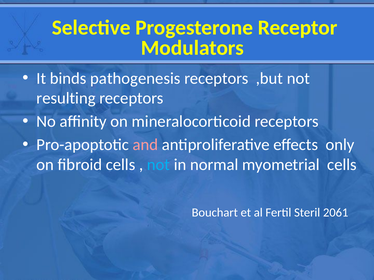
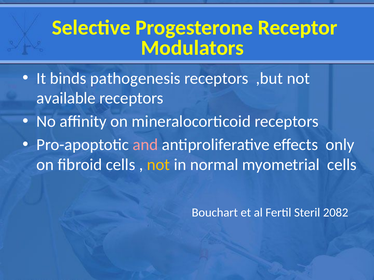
resulting: resulting -> available
not at (158, 165) colour: light blue -> yellow
2061: 2061 -> 2082
